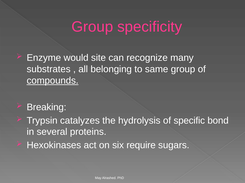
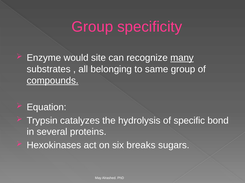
many underline: none -> present
Breaking: Breaking -> Equation
require: require -> breaks
